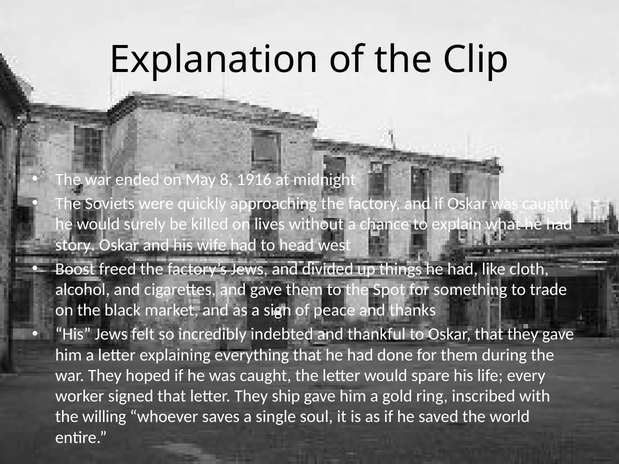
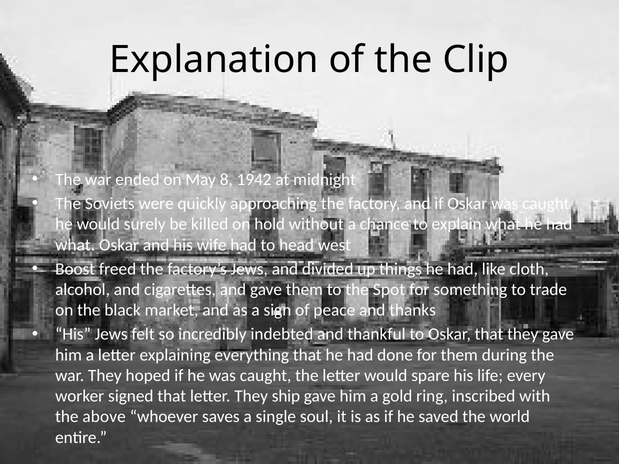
1916: 1916 -> 1942
lives: lives -> hold
story at (75, 245): story -> what
willing: willing -> above
